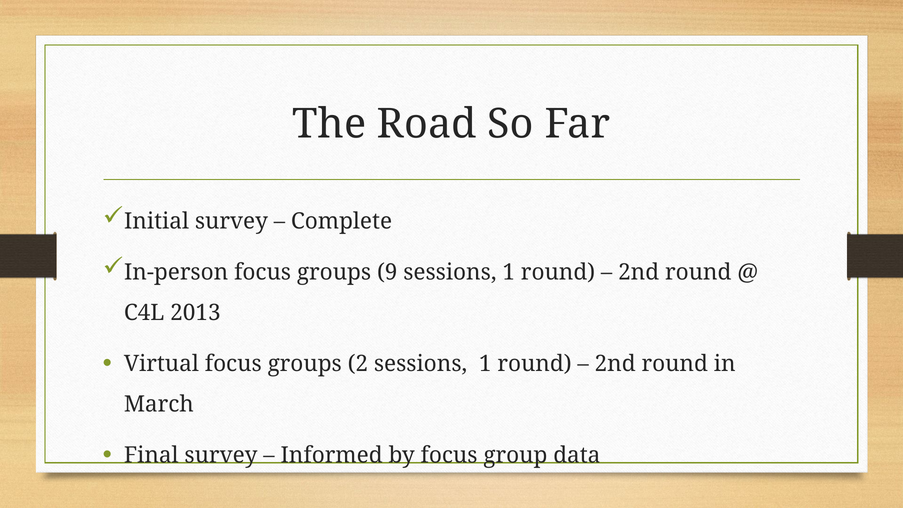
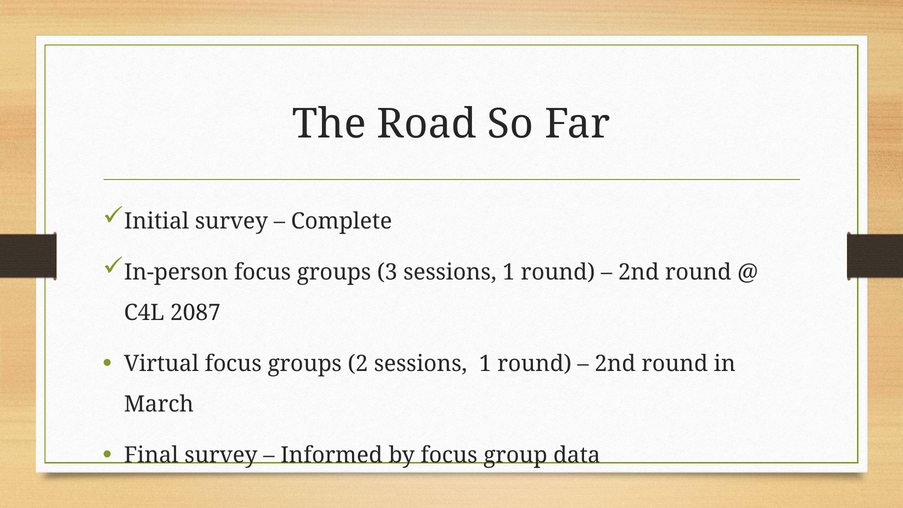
9: 9 -> 3
2013: 2013 -> 2087
